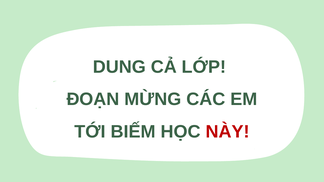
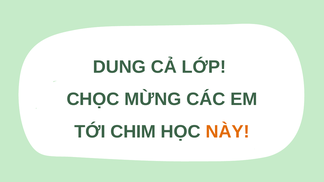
ĐOẠN: ĐOẠN -> CHỌC
BIẾM: BIẾM -> CHIM
NÀY colour: red -> orange
